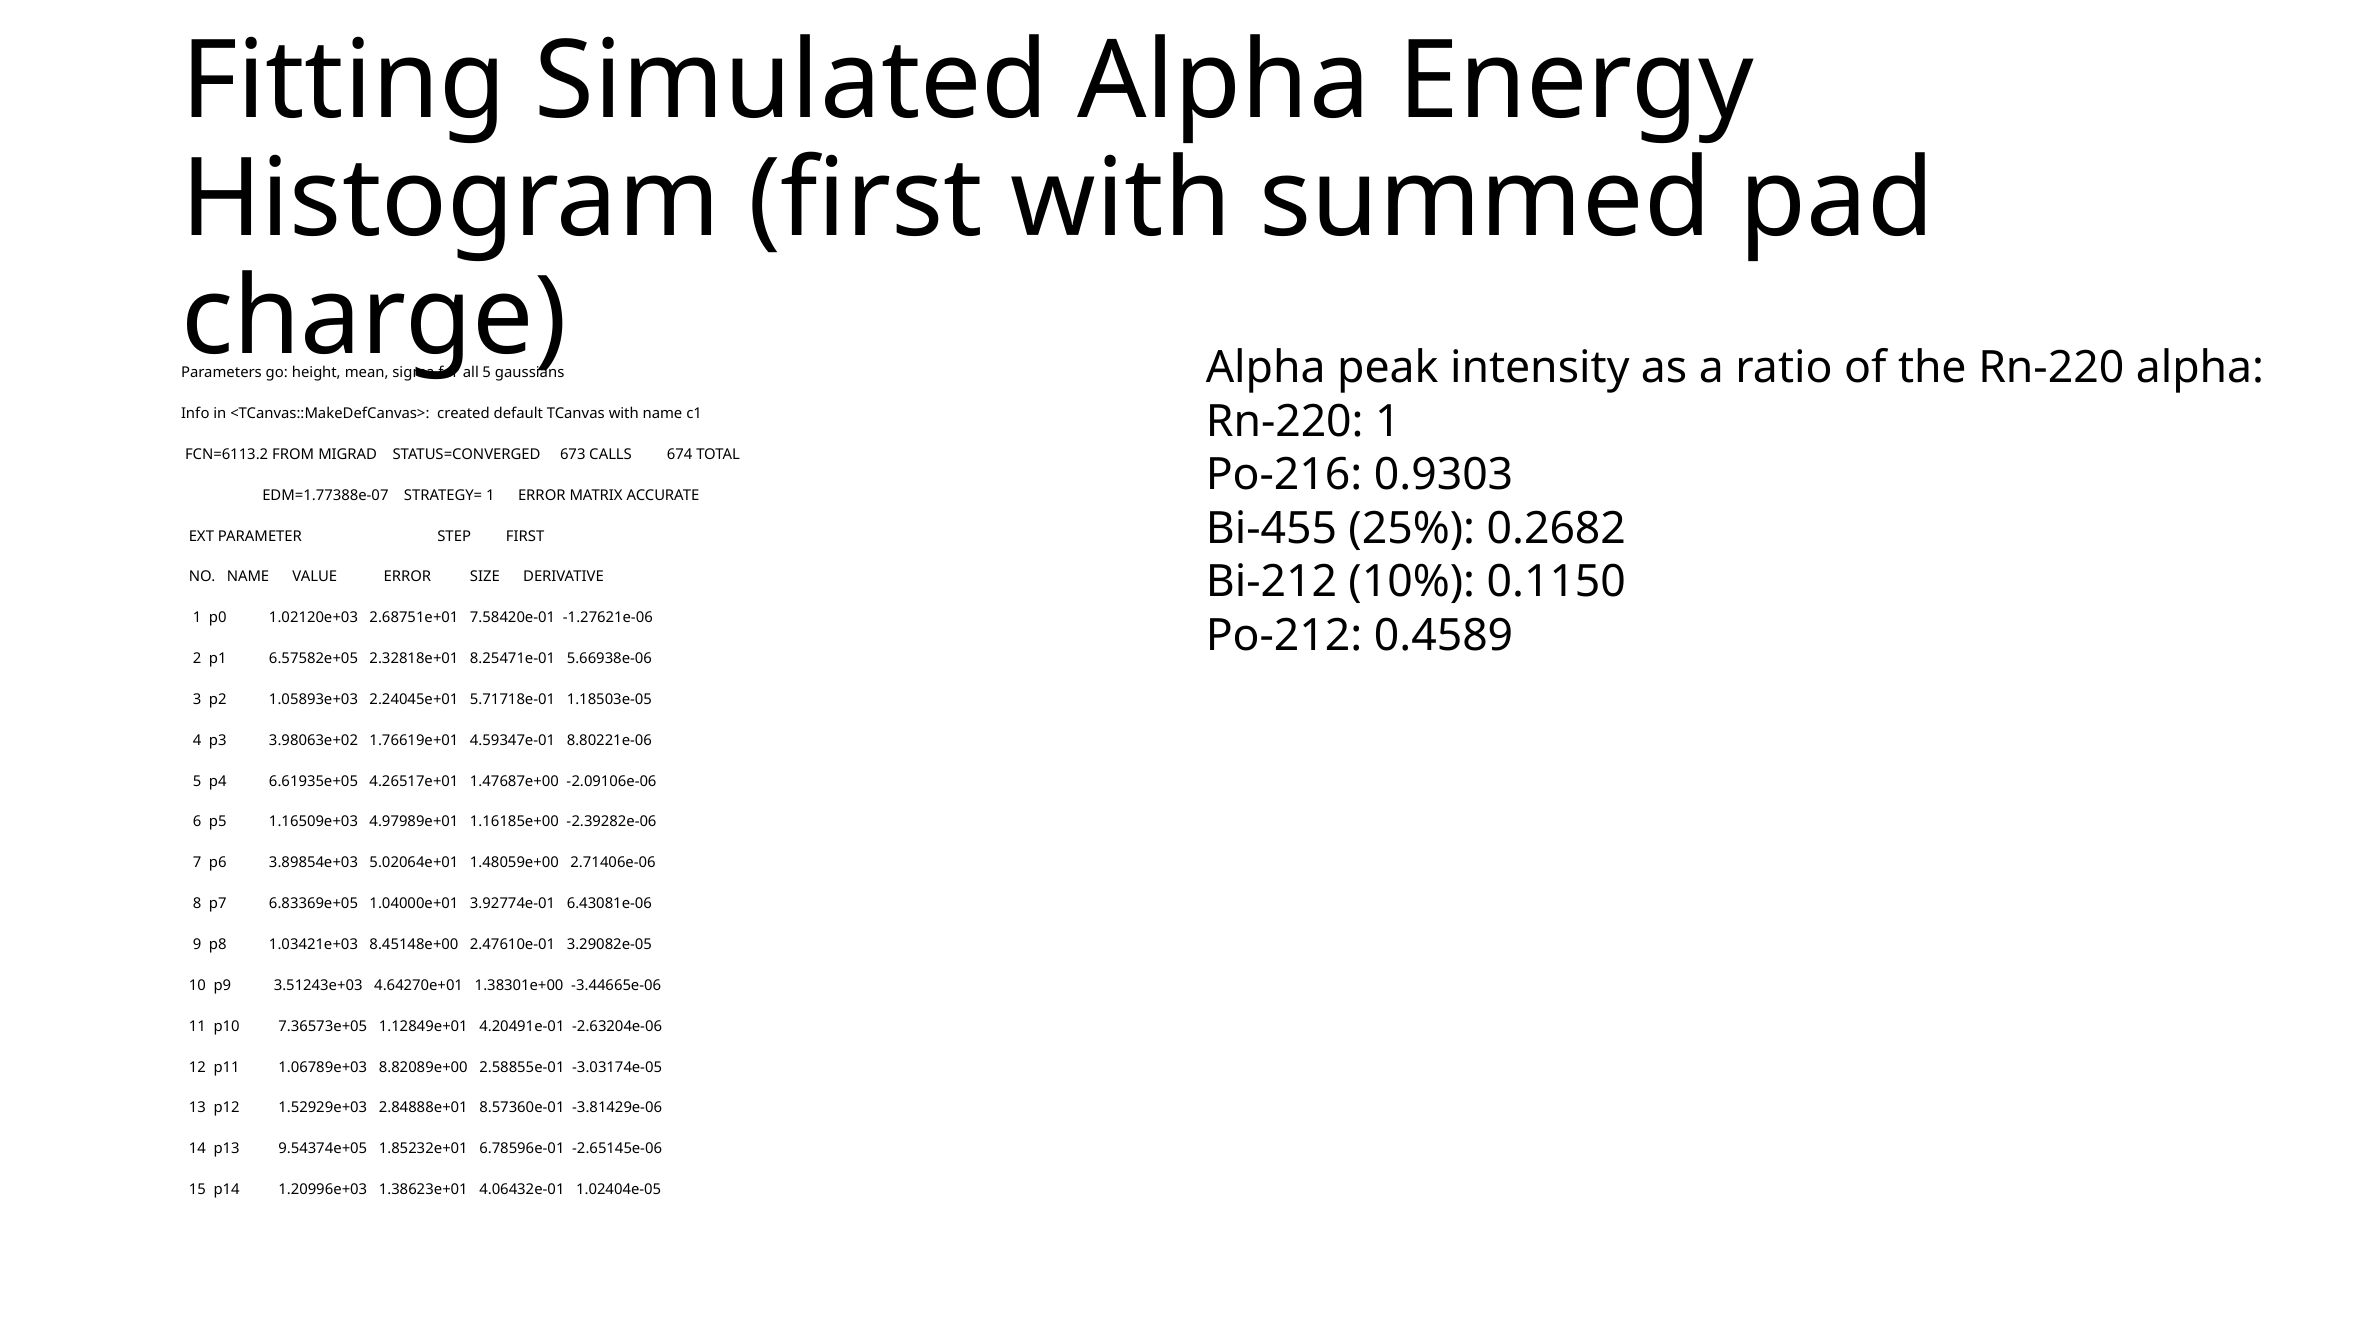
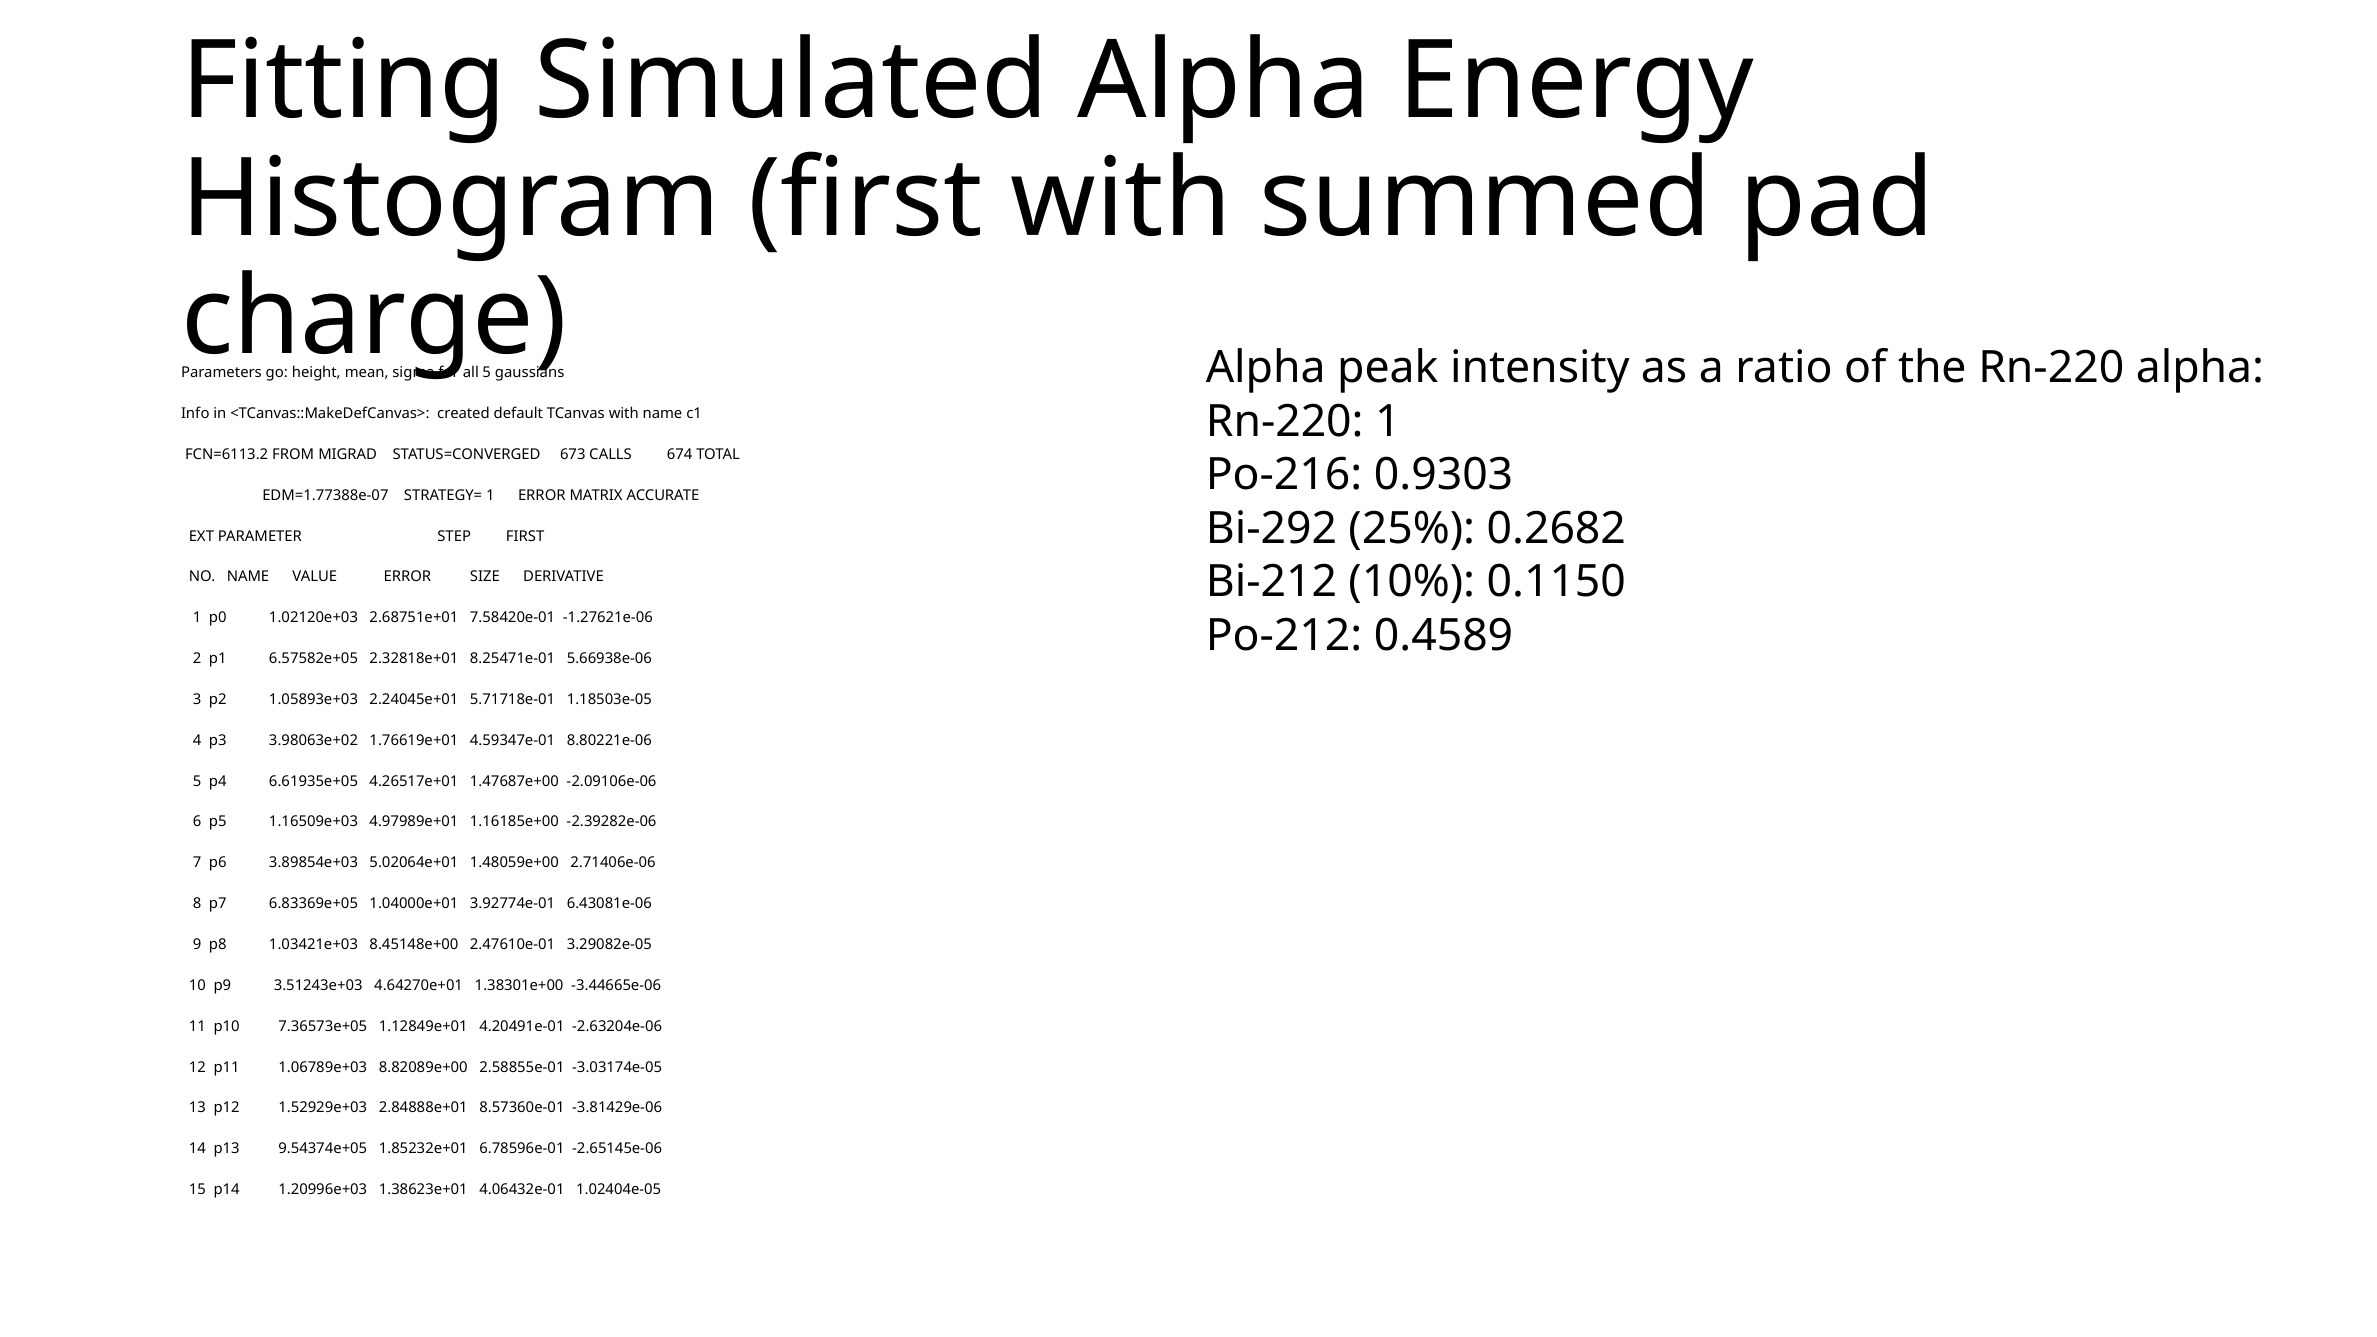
Bi-455: Bi-455 -> Bi-292
